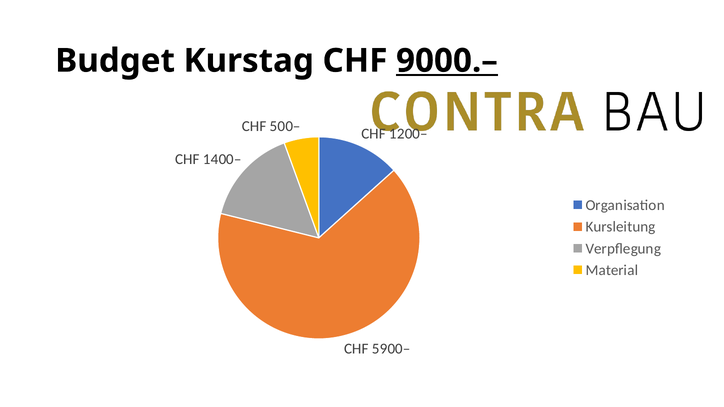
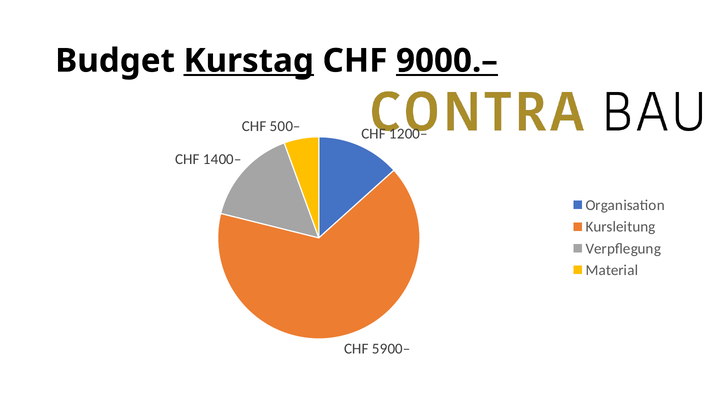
Kurstag underline: none -> present
